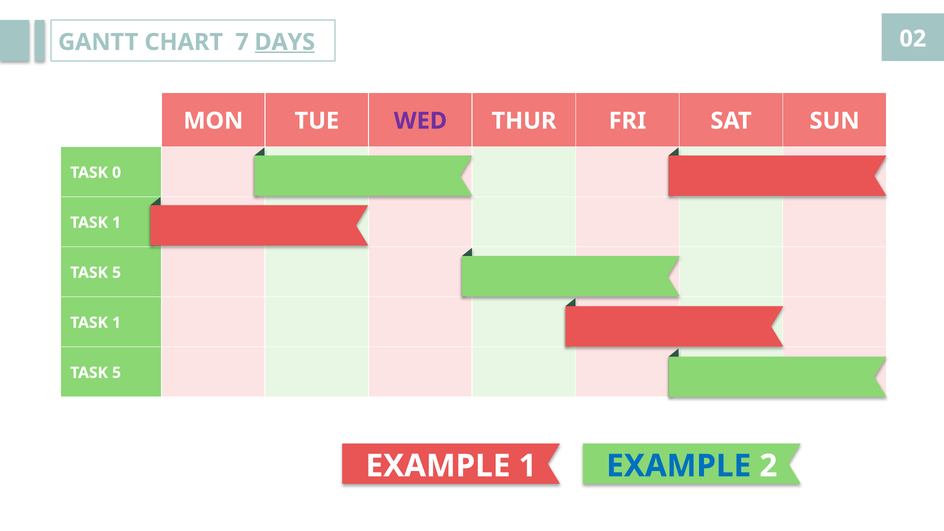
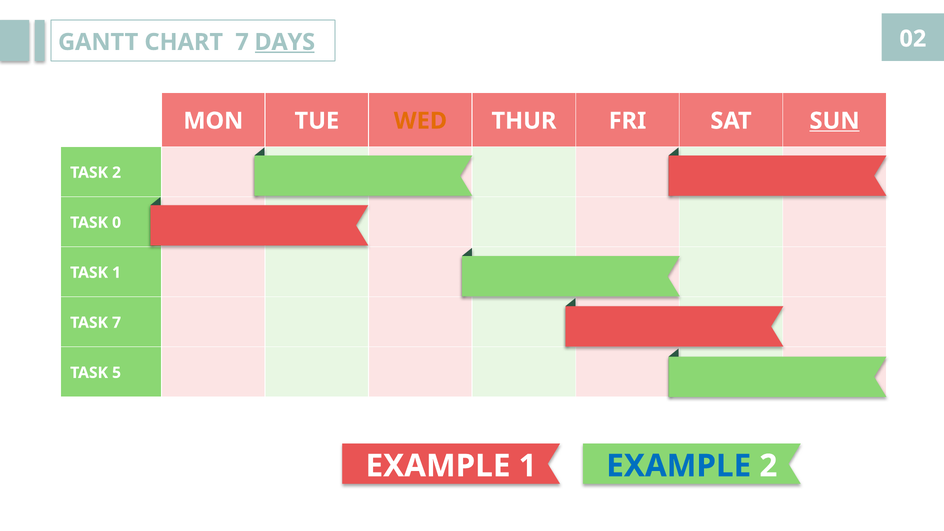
WED colour: purple -> orange
SUN underline: none -> present
TASK 0: 0 -> 2
1 at (117, 223): 1 -> 0
5 at (117, 273): 5 -> 1
1 at (117, 323): 1 -> 7
